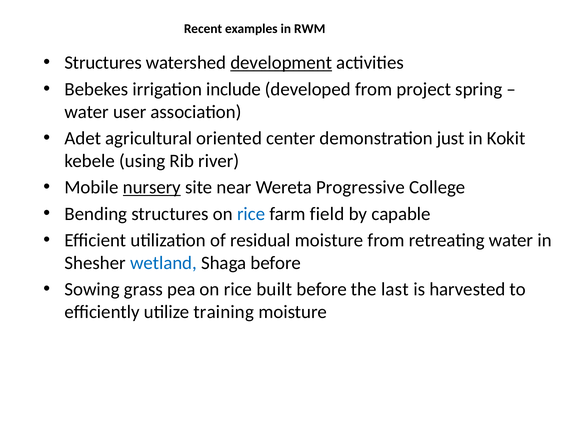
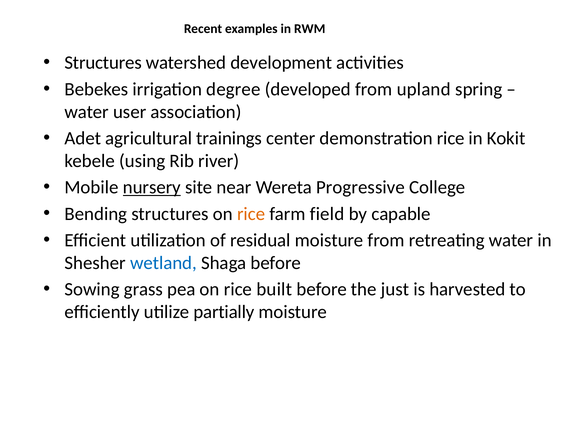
development underline: present -> none
include: include -> degree
project: project -> upland
oriented: oriented -> trainings
demonstration just: just -> rice
rice at (251, 214) colour: blue -> orange
last: last -> just
training: training -> partially
